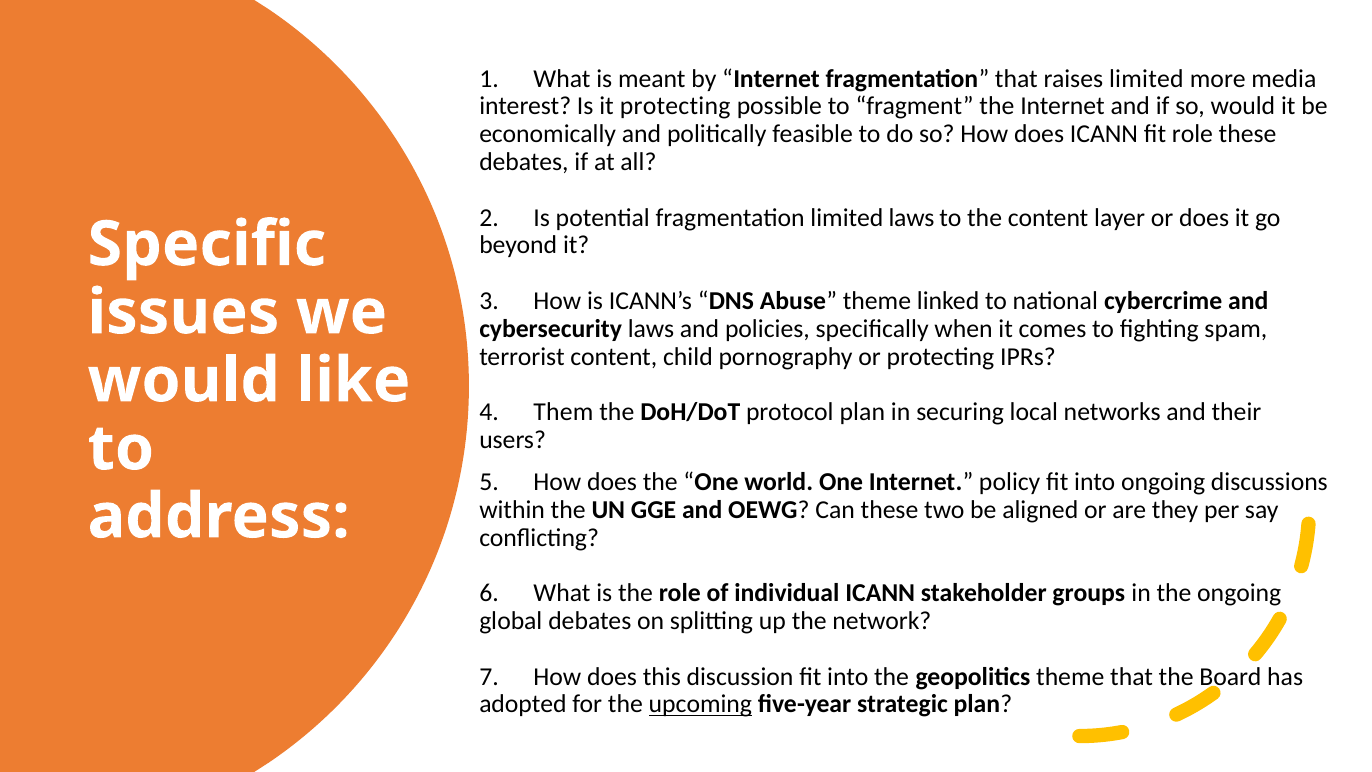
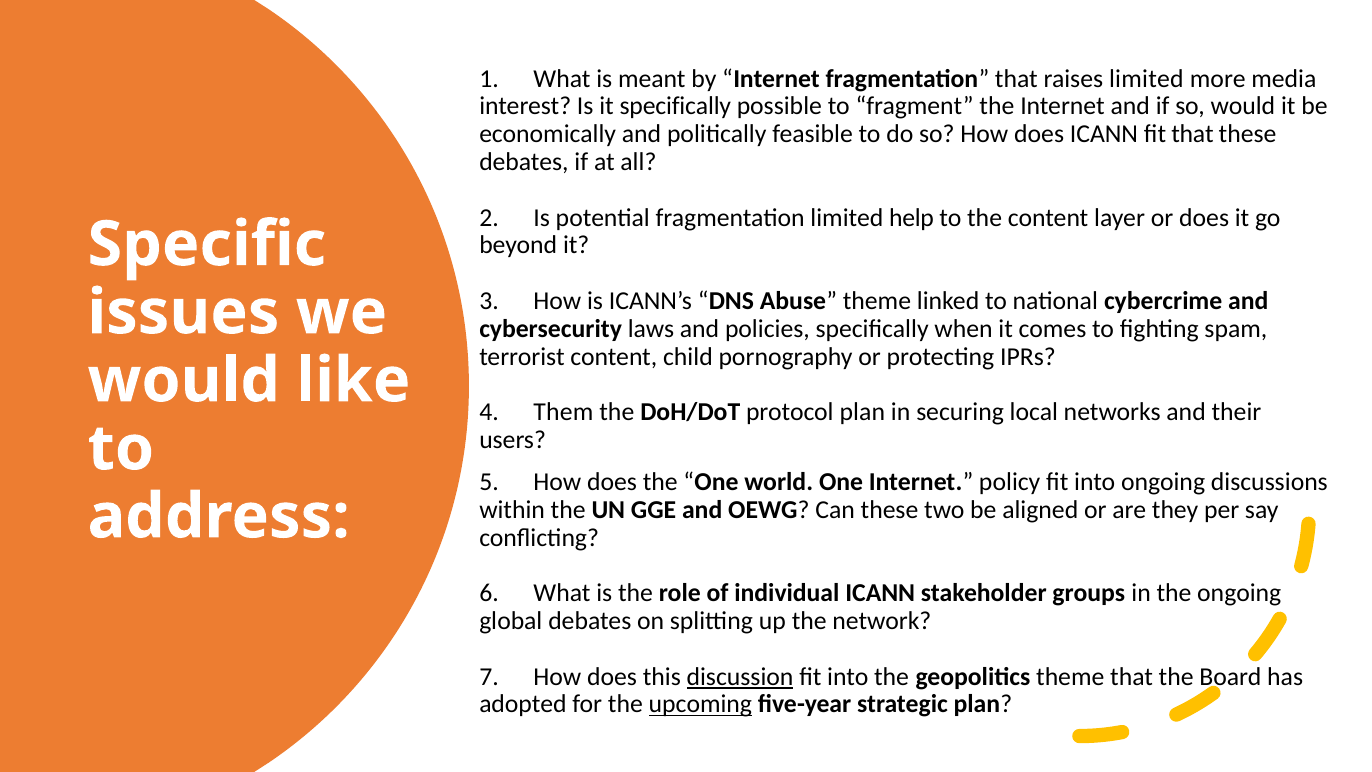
it protecting: protecting -> specifically
fit role: role -> that
limited laws: laws -> help
discussion underline: none -> present
